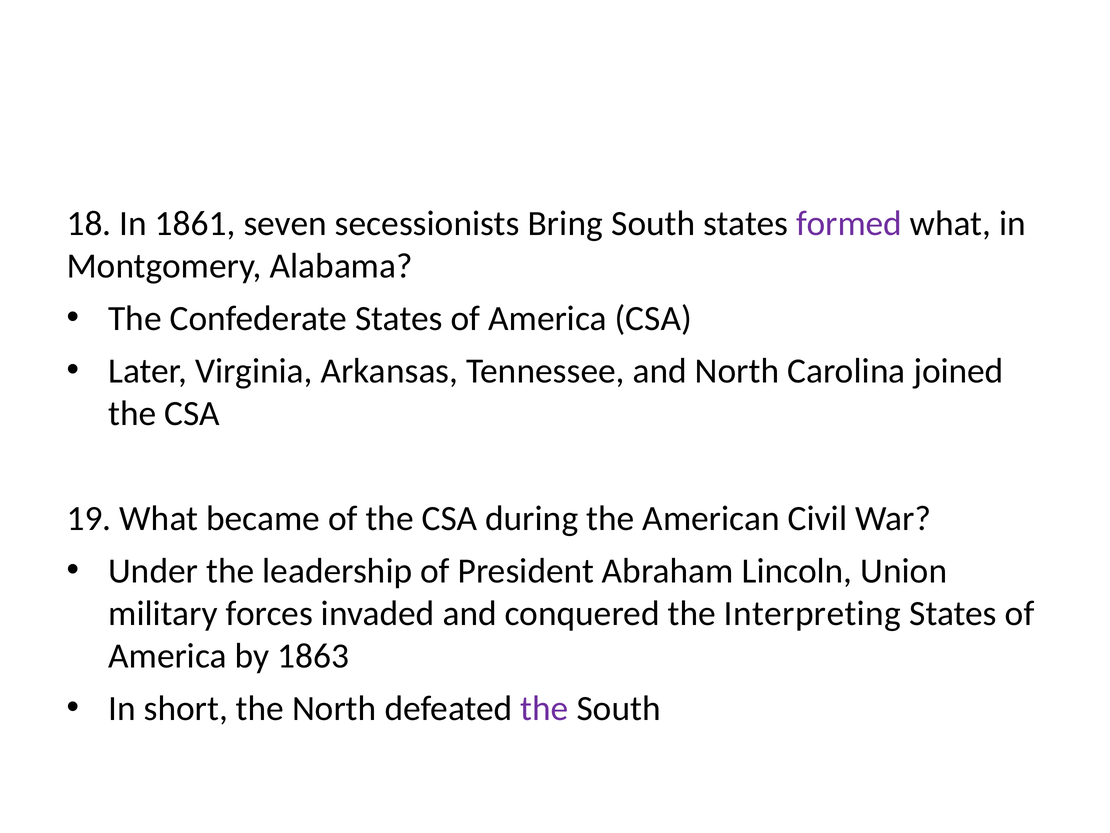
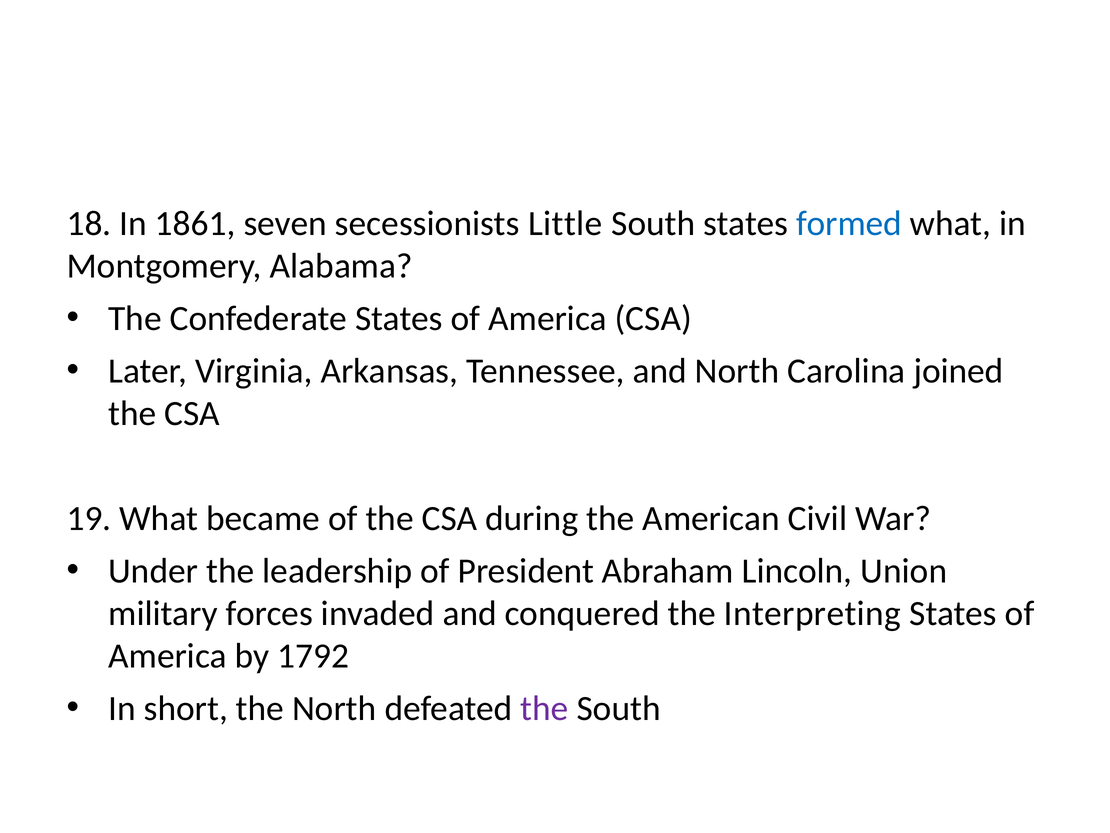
Bring: Bring -> Little
formed colour: purple -> blue
1863: 1863 -> 1792
